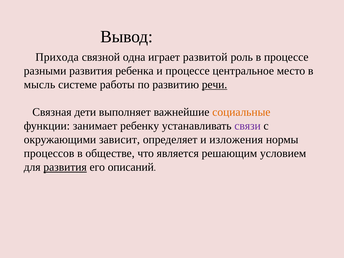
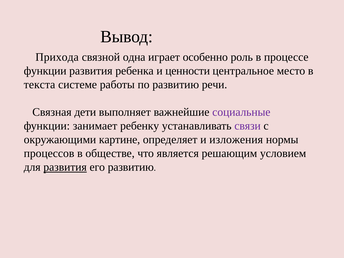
развитой: развитой -> особенно
разными at (45, 71): разными -> функции
и процессе: процессе -> ценности
мысль: мысль -> текста
речи underline: present -> none
социальные colour: orange -> purple
зависит: зависит -> картине
его описаний: описаний -> развитию
